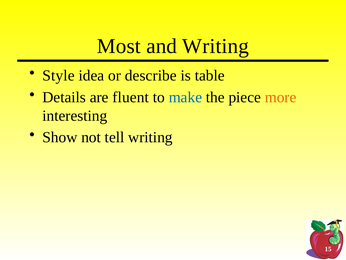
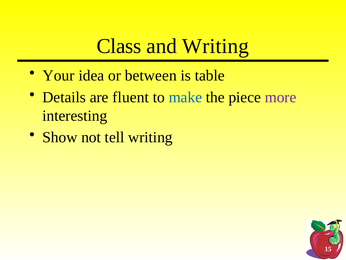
Most: Most -> Class
Style: Style -> Your
describe: describe -> between
more colour: orange -> purple
